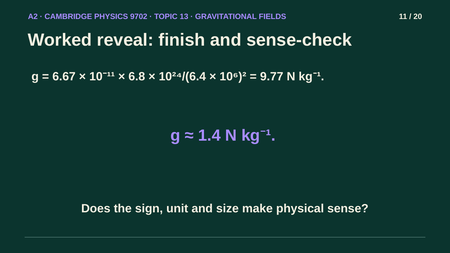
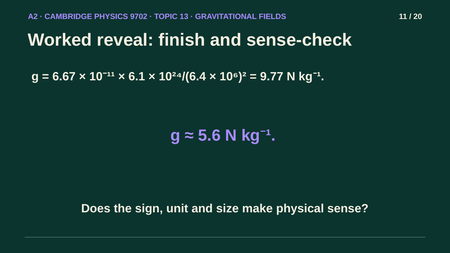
6.8: 6.8 -> 6.1
1.4: 1.4 -> 5.6
